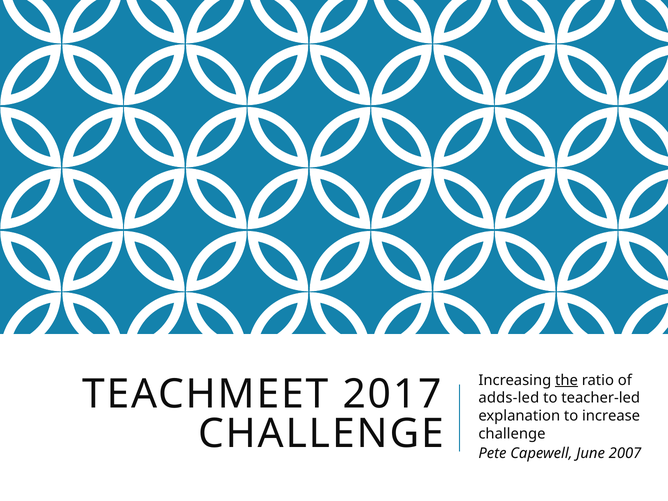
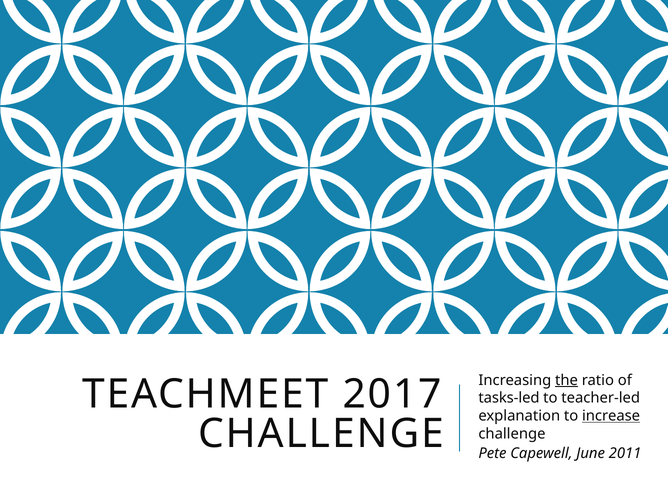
adds-led: adds-led -> tasks-led
increase underline: none -> present
2007: 2007 -> 2011
